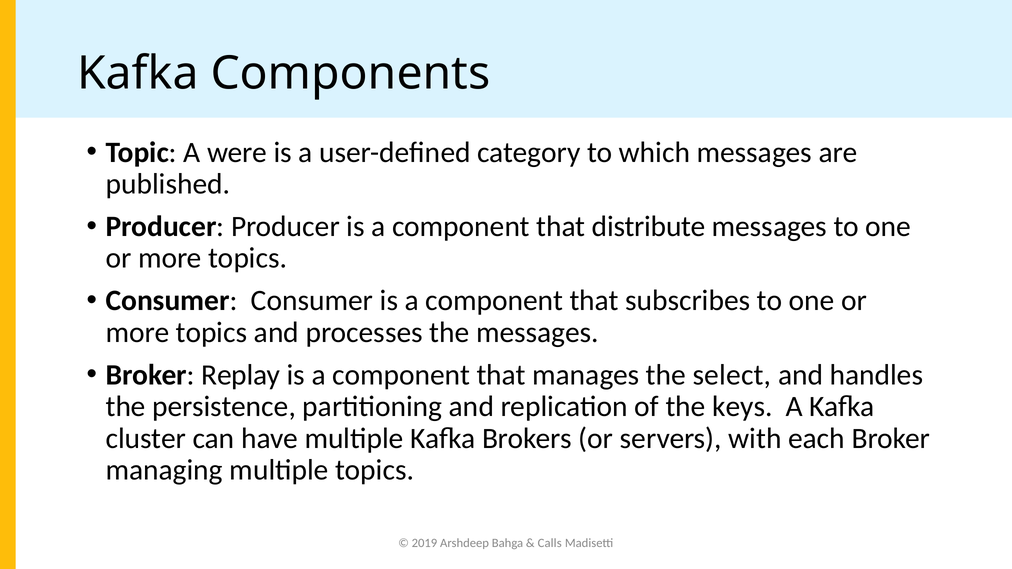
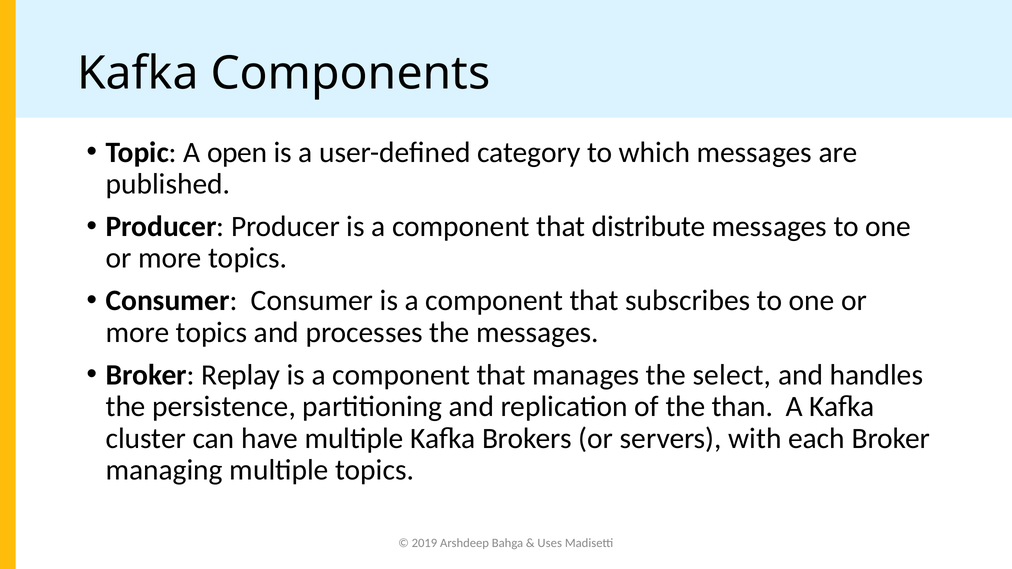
were: were -> open
keys: keys -> than
Calls: Calls -> Uses
